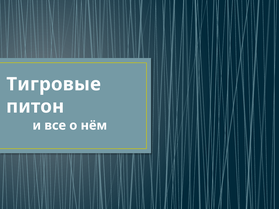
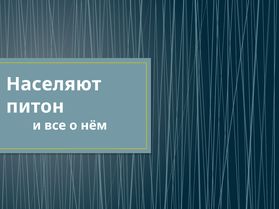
Тигровые: Тигровые -> Населяют
